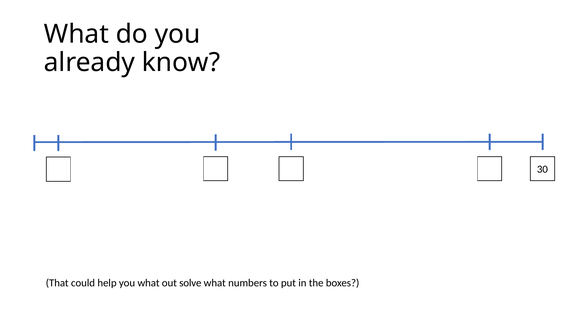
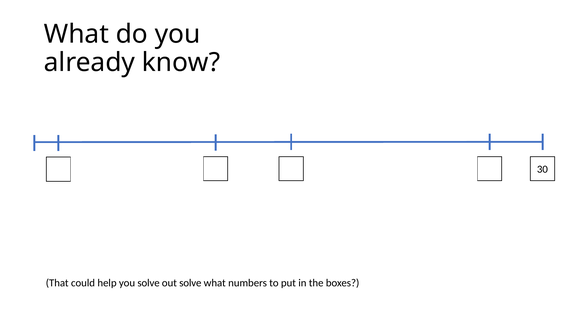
you what: what -> solve
